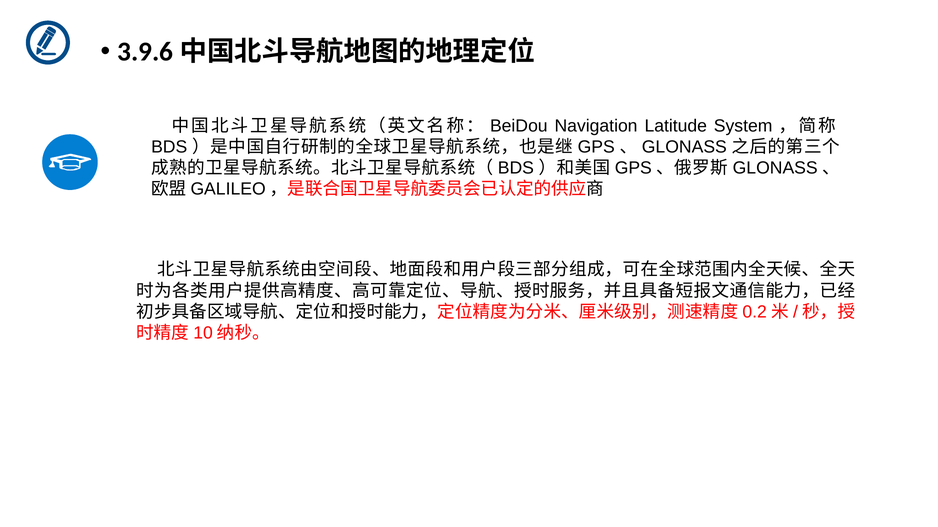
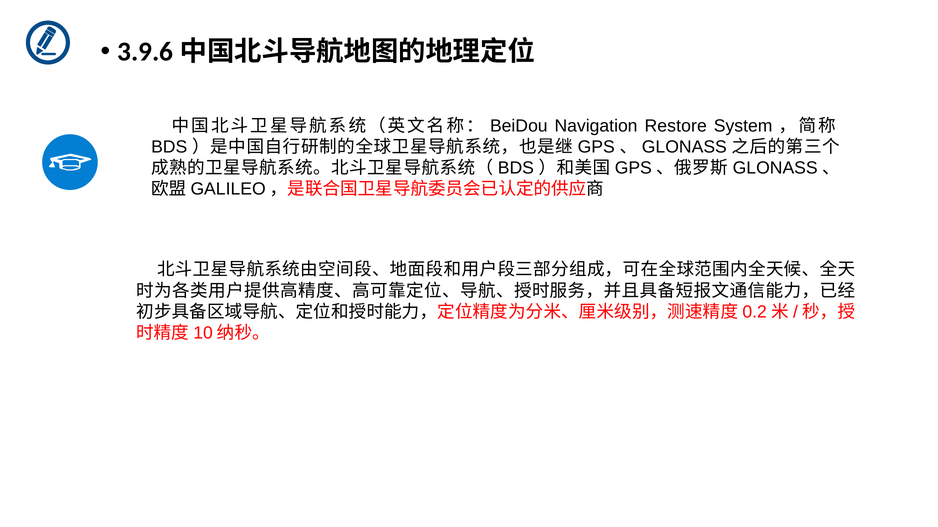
Latitude: Latitude -> Restore
